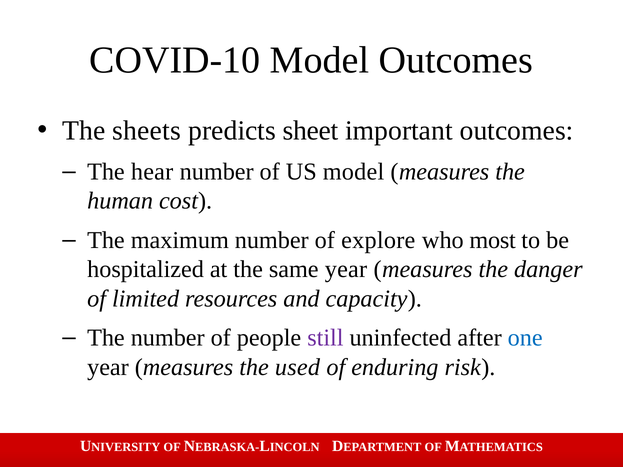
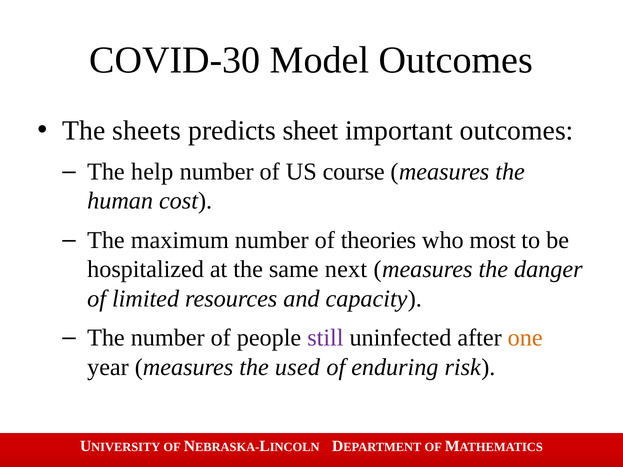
COVID-10: COVID-10 -> COVID-30
hear: hear -> help
US model: model -> course
explore: explore -> theories
same year: year -> next
one colour: blue -> orange
